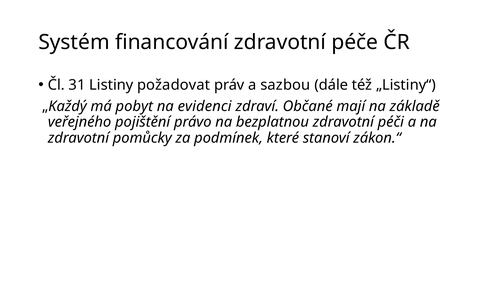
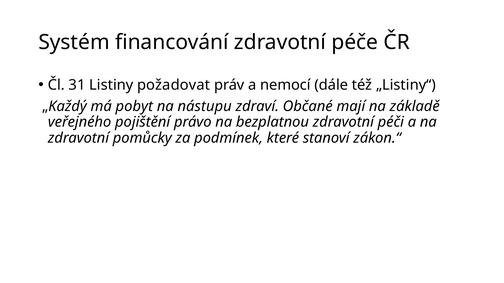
sazbou: sazbou -> nemocí
evidenci: evidenci -> nástupu
